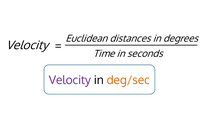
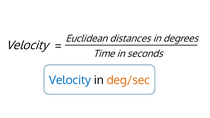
Velocity at (70, 80) colour: purple -> blue
